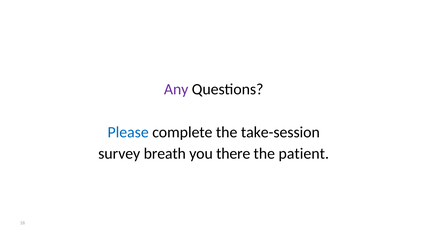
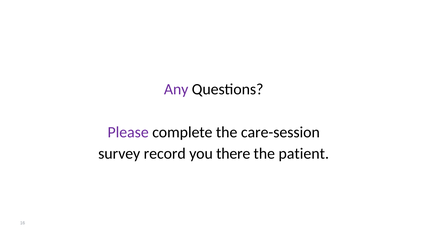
Please colour: blue -> purple
take-session: take-session -> care-session
breath: breath -> record
